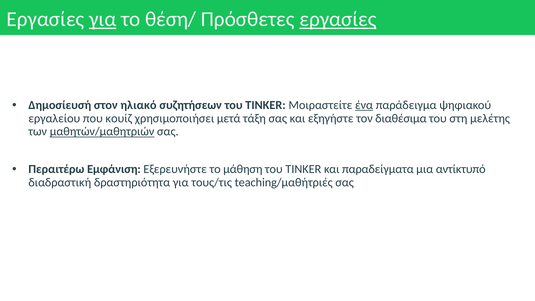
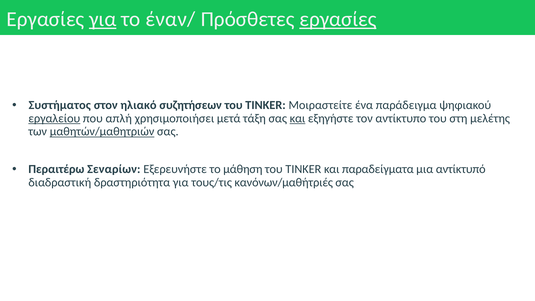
θέση/: θέση/ -> έναν/
Δημοσίευσή: Δημοσίευσή -> Συστήματος
ένα underline: present -> none
εργαλείου underline: none -> present
κουίζ: κουίζ -> απλή
και at (298, 118) underline: none -> present
διαθέσιμα: διαθέσιμα -> αντίκτυπο
Εμφάνιση: Εμφάνιση -> Σεναρίων
teaching/μαθήτριές: teaching/μαθήτριές -> κανόνων/μαθήτριές
